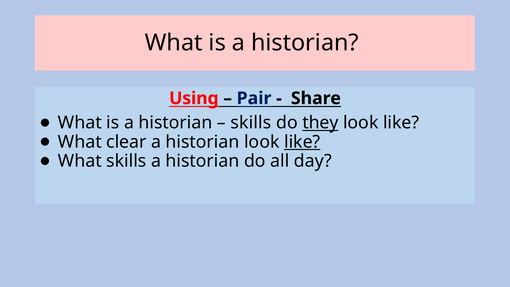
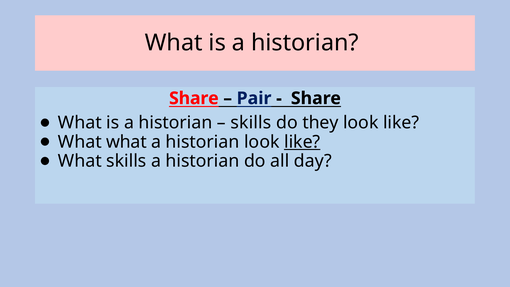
Using at (194, 98): Using -> Share
they underline: present -> none
What clear: clear -> what
